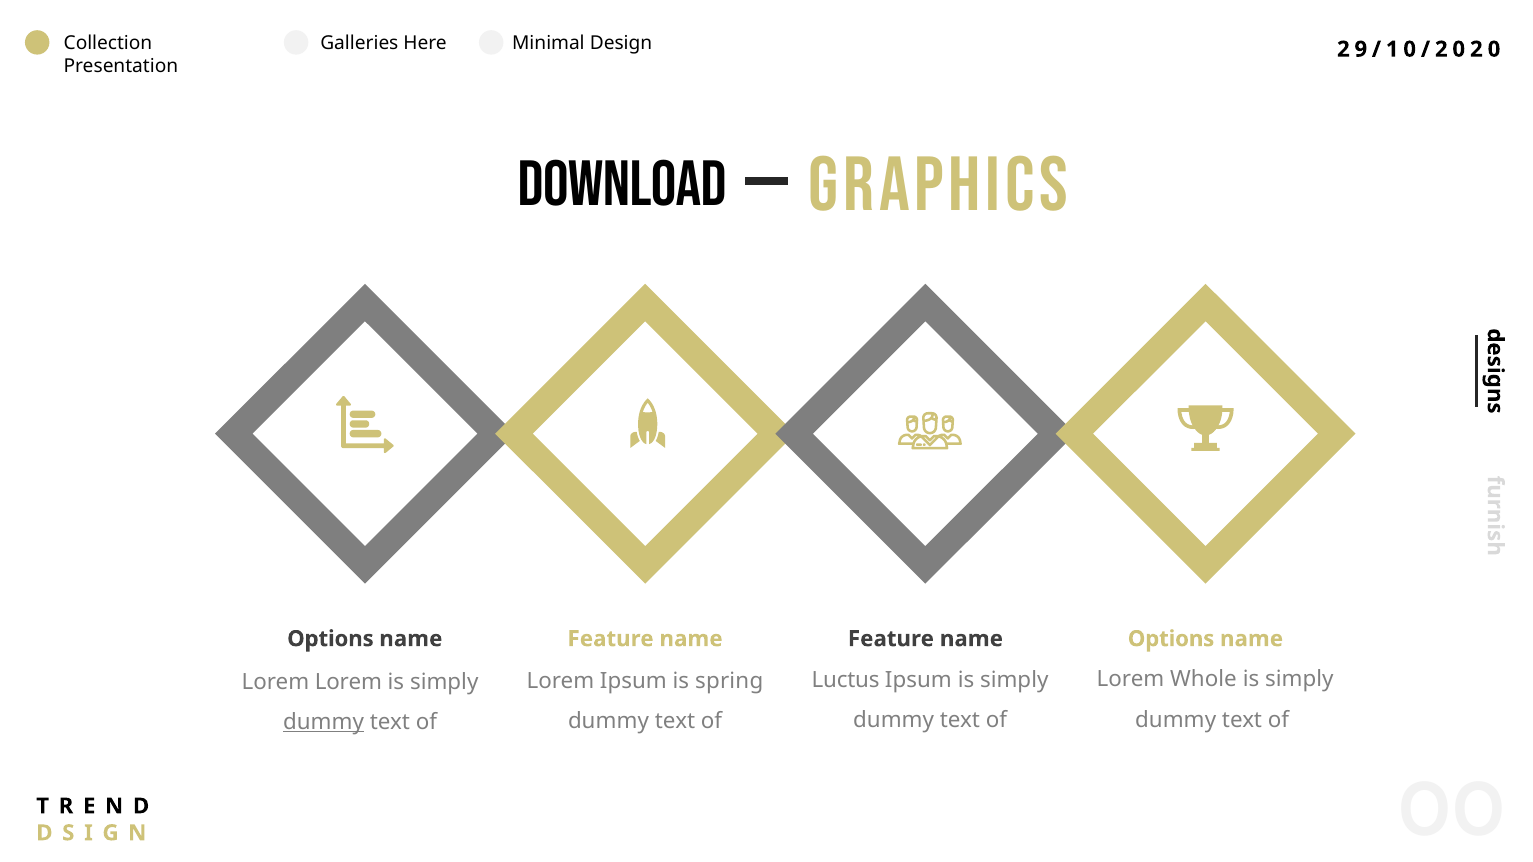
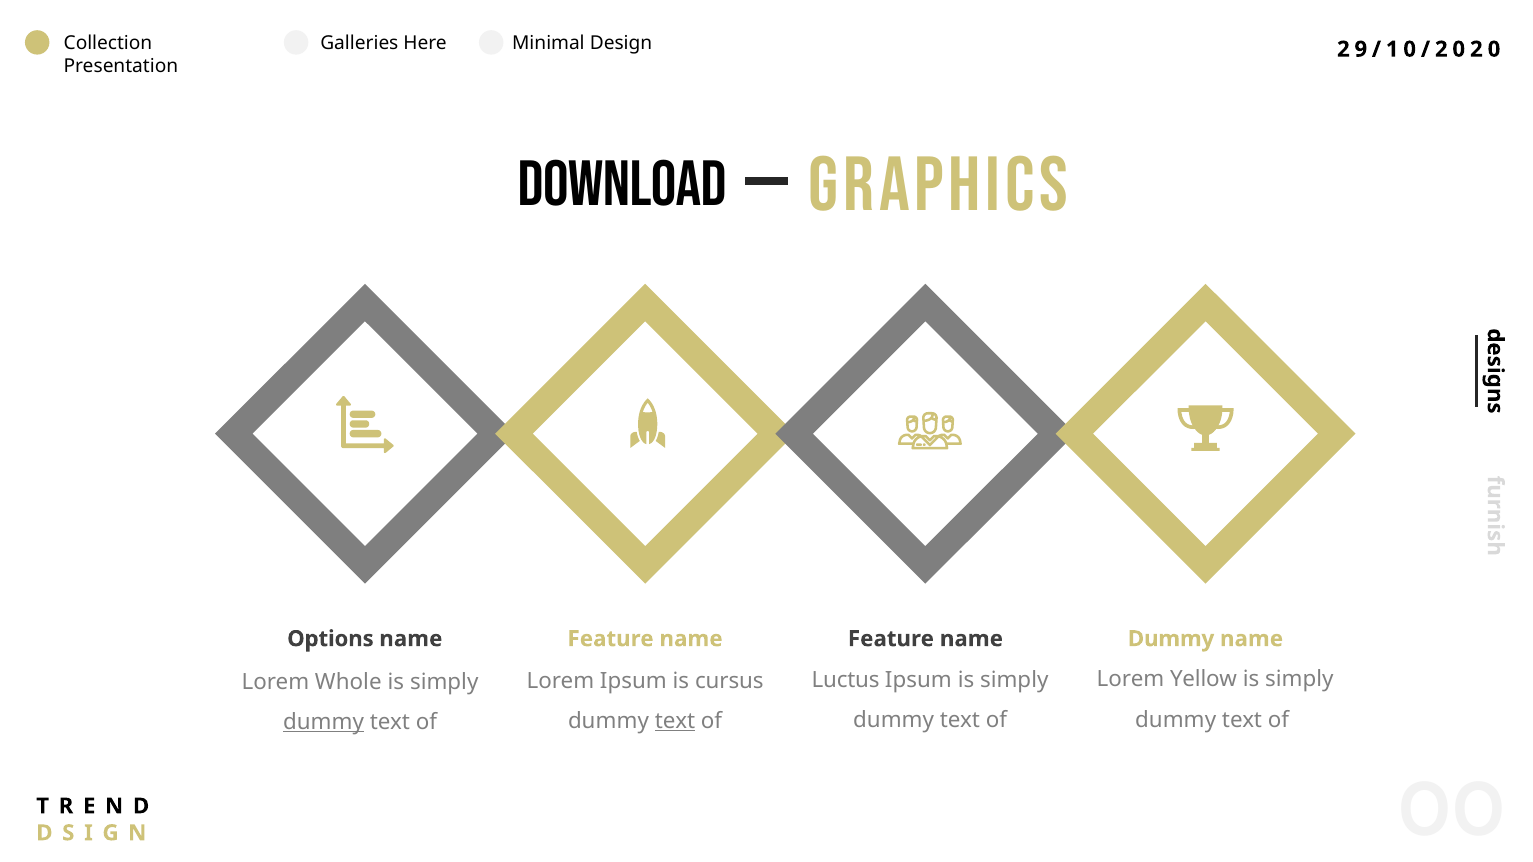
name Options: Options -> Dummy
Whole: Whole -> Yellow
spring: spring -> cursus
Lorem Lorem: Lorem -> Whole
text at (675, 721) underline: none -> present
